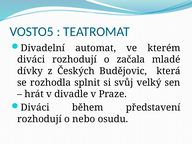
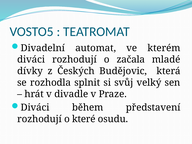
nebo: nebo -> které
